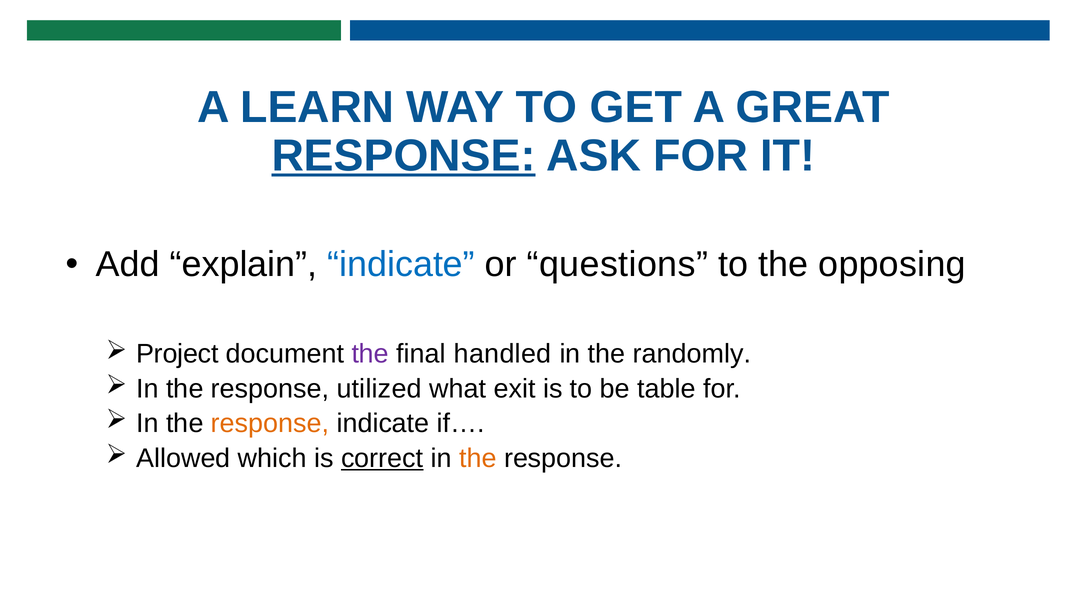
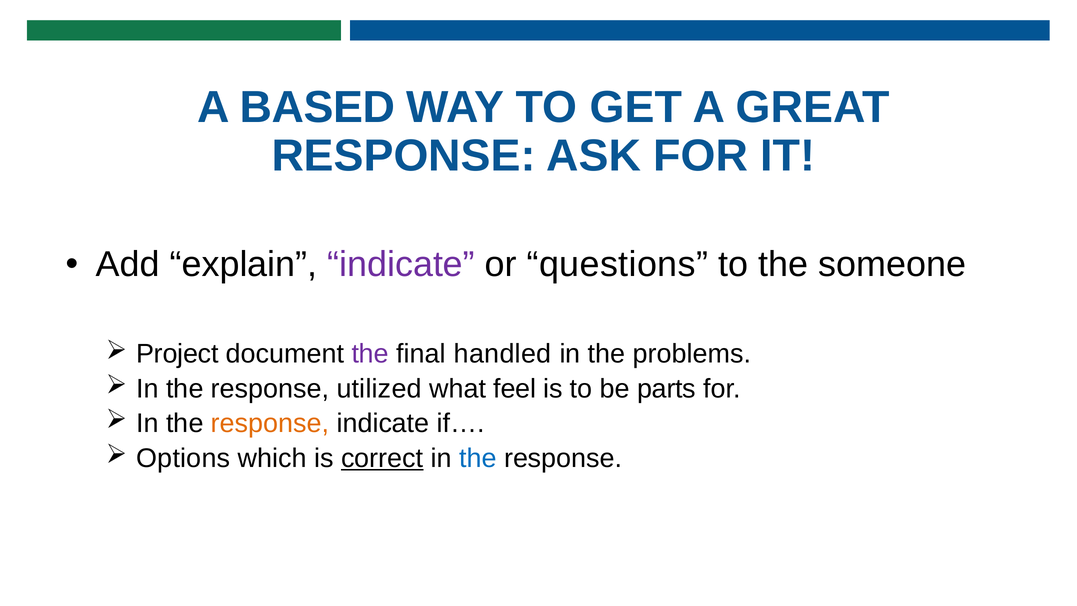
LEARN: LEARN -> BASED
RESPONSE at (404, 156) underline: present -> none
indicate at (401, 264) colour: blue -> purple
opposing: opposing -> someone
randomly: randomly -> problems
exit: exit -> feel
table: table -> parts
Allowed: Allowed -> Options
the at (478, 458) colour: orange -> blue
